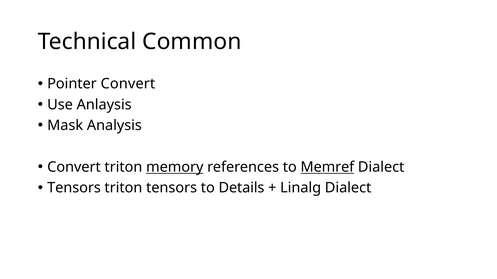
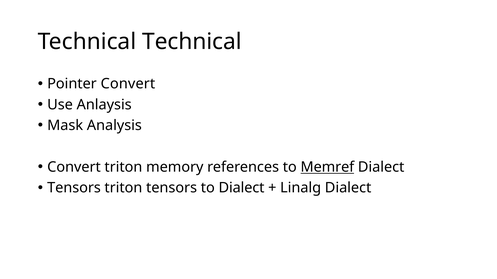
Technical Common: Common -> Technical
memory underline: present -> none
to Details: Details -> Dialect
